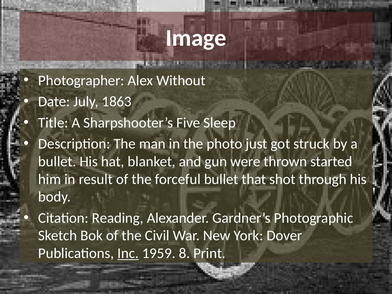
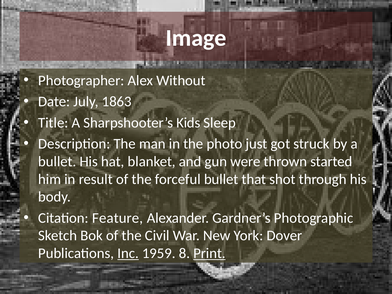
Five: Five -> Kids
Reading: Reading -> Feature
Print underline: none -> present
